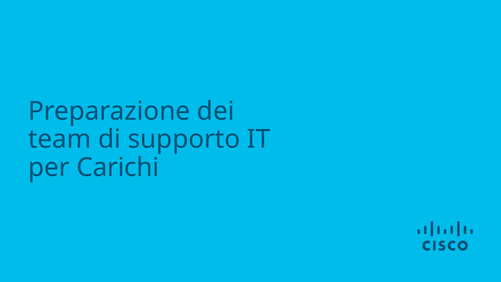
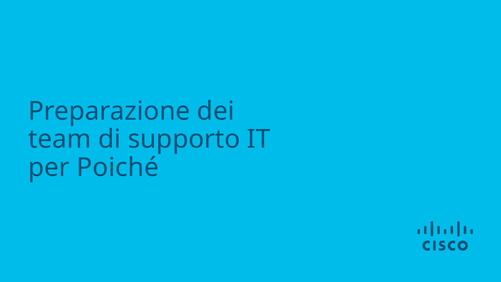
Carichi: Carichi -> Poiché
